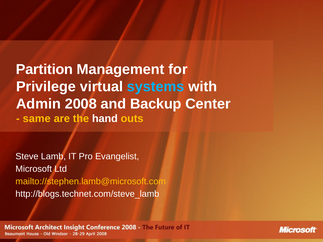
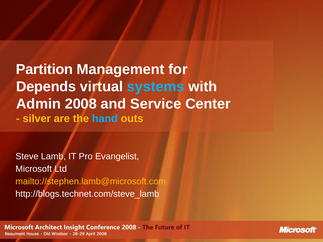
Privilege: Privilege -> Depends
Backup: Backup -> Service
same: same -> silver
hand colour: white -> light blue
